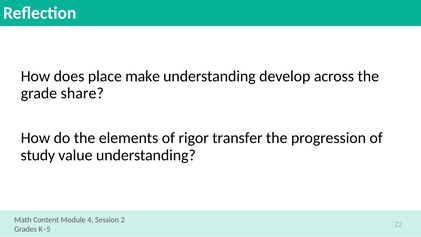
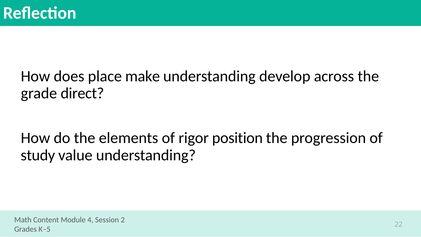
share: share -> direct
transfer: transfer -> position
